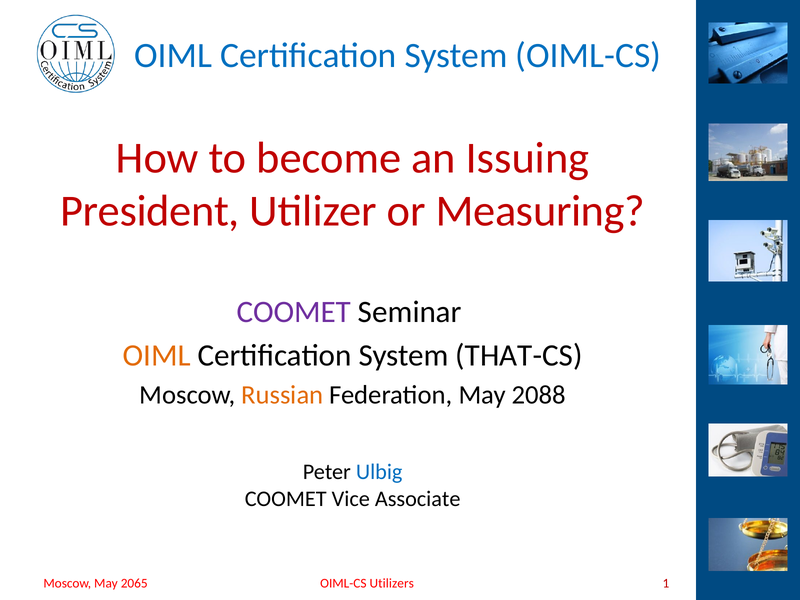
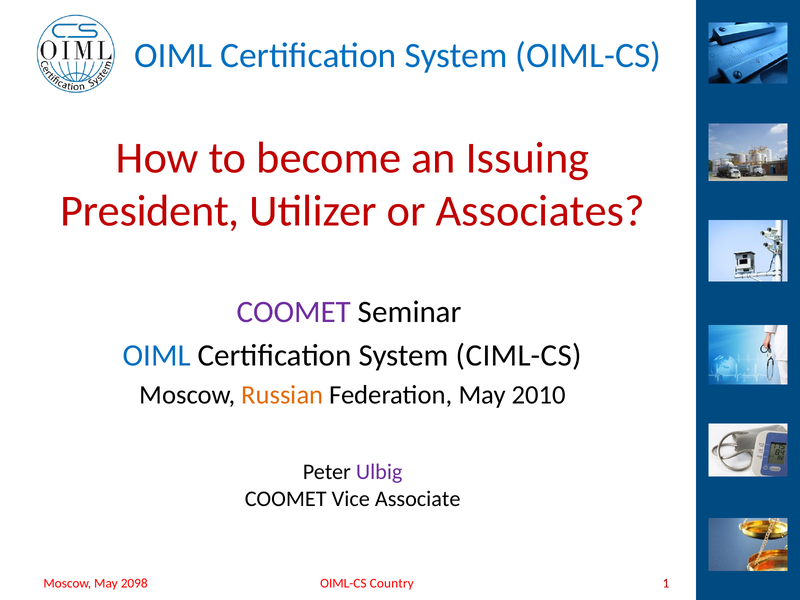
Measuring: Measuring -> Associates
OIML at (157, 355) colour: orange -> blue
THAT-CS: THAT-CS -> CIML-CS
2088: 2088 -> 2010
Ulbig colour: blue -> purple
2065: 2065 -> 2098
Utilizers: Utilizers -> Country
